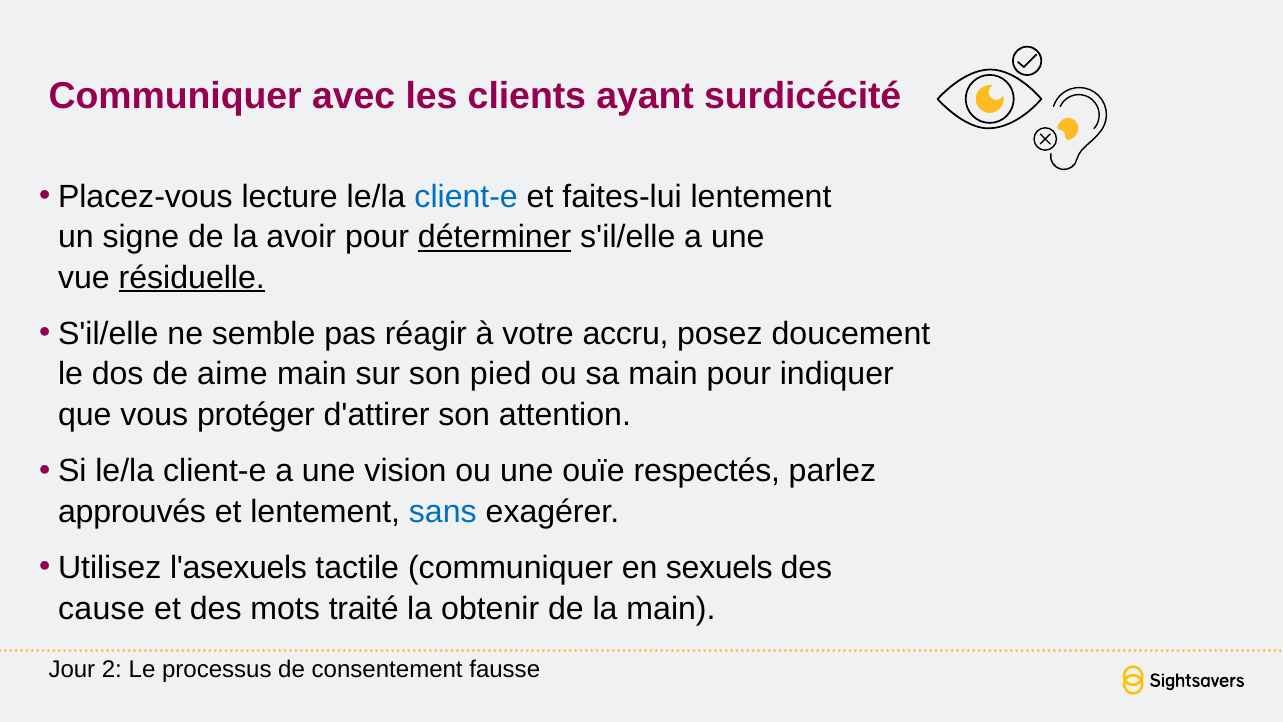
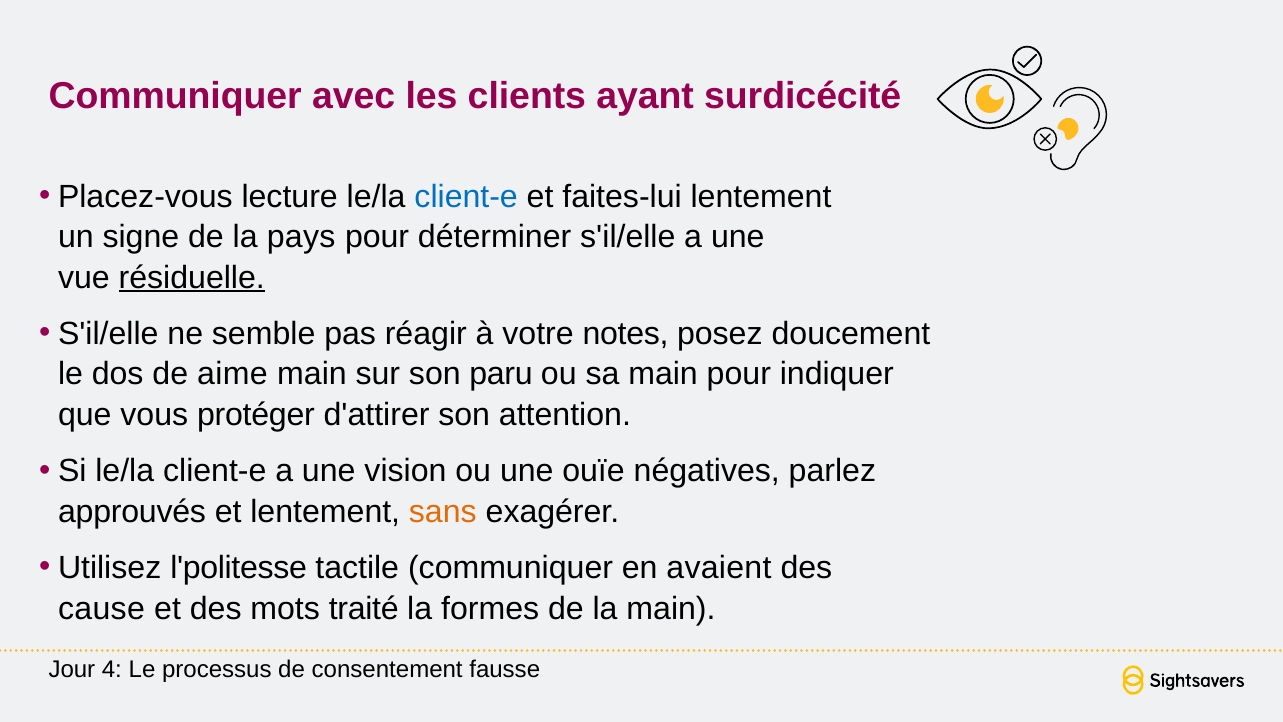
avoir: avoir -> pays
déterminer underline: present -> none
accru: accru -> notes
pied: pied -> paru
respectés: respectés -> négatives
sans colour: blue -> orange
l'asexuels: l'asexuels -> l'politesse
sexuels: sexuels -> avaient
obtenir: obtenir -> formes
2: 2 -> 4
